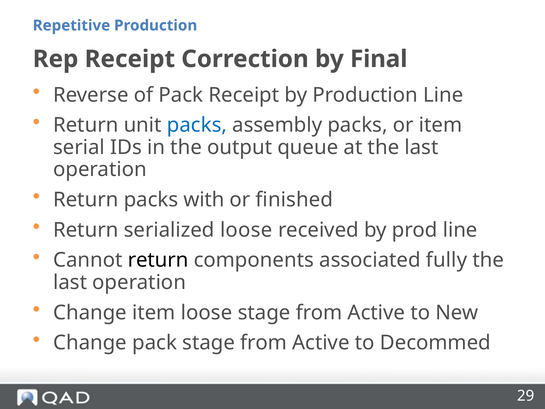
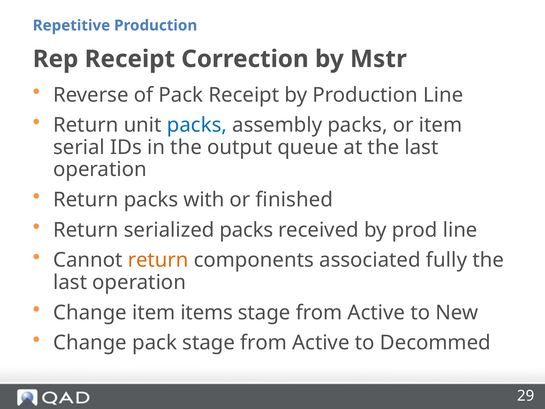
Final: Final -> Mstr
serialized loose: loose -> packs
return at (158, 260) colour: black -> orange
item loose: loose -> items
